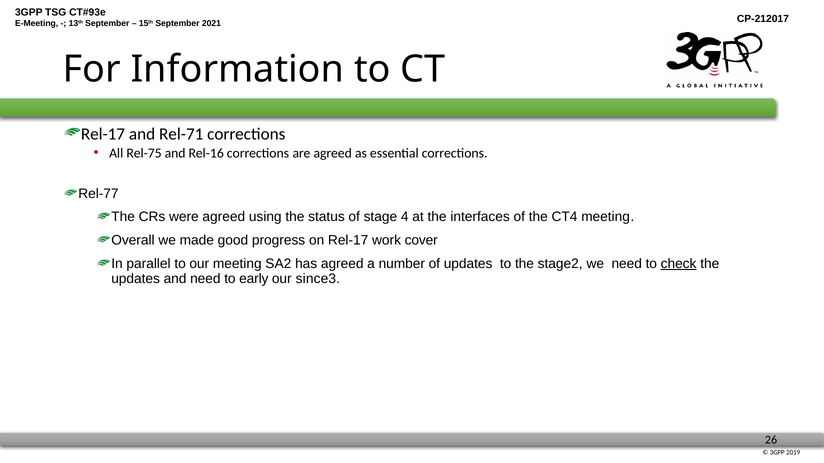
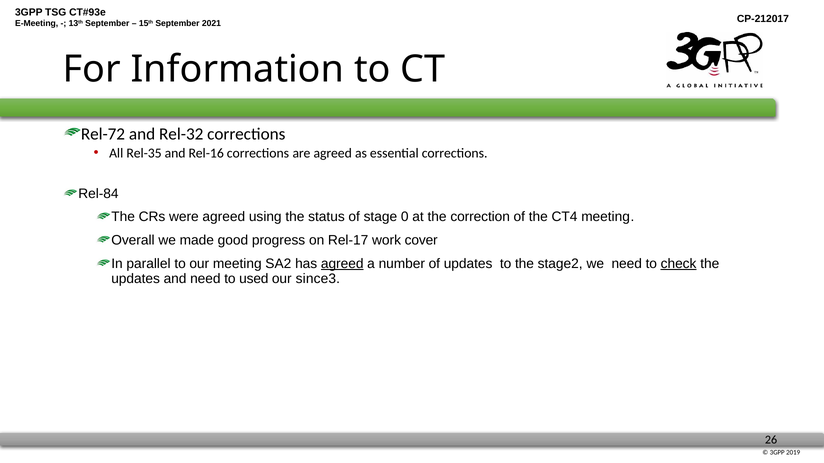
Rel-17 at (103, 134): Rel-17 -> Rel-72
Rel-71: Rel-71 -> Rel-32
Rel-75: Rel-75 -> Rel-35
Rel-77: Rel-77 -> Rel-84
4: 4 -> 0
interfaces: interfaces -> correction
agreed at (342, 264) underline: none -> present
early: early -> used
